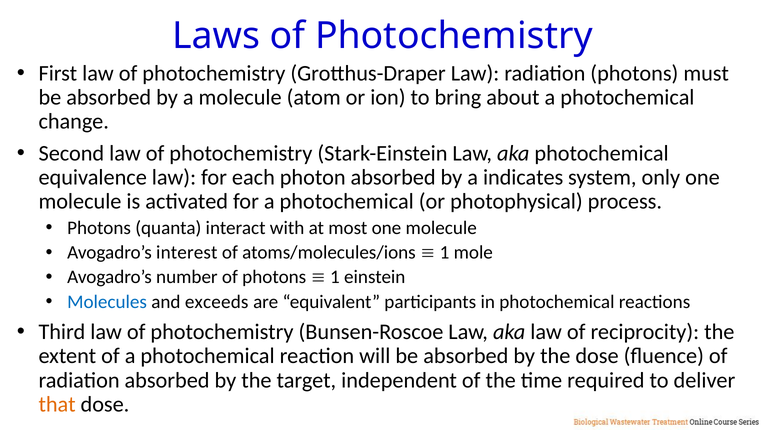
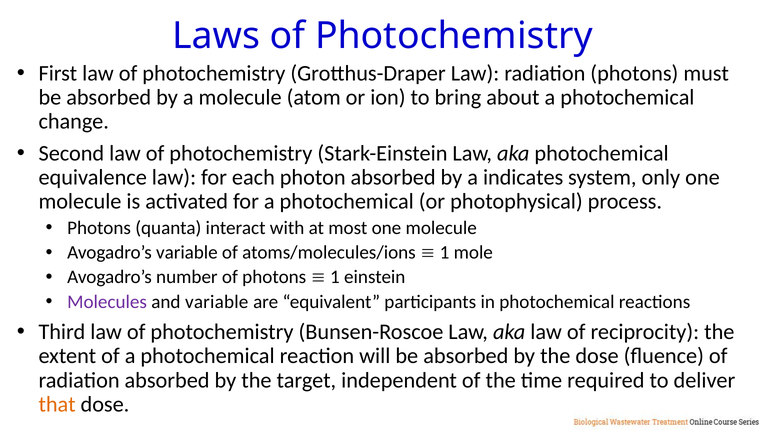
Avogadro’s interest: interest -> variable
Molecules colour: blue -> purple
and exceeds: exceeds -> variable
